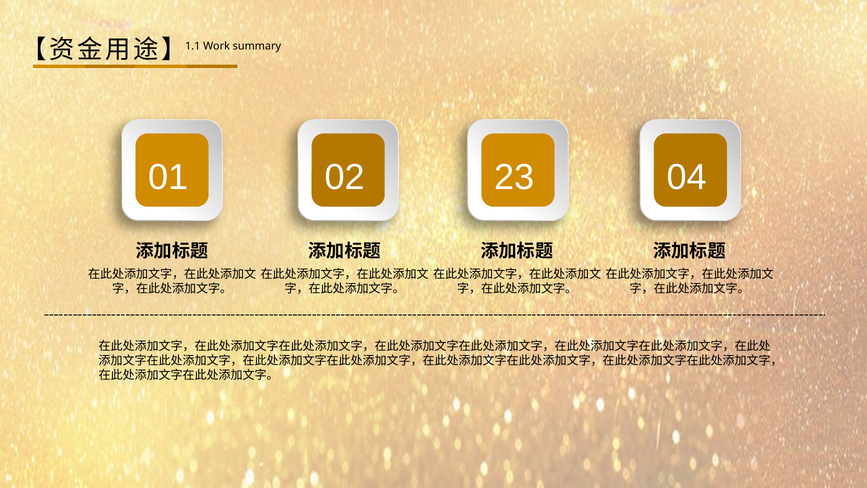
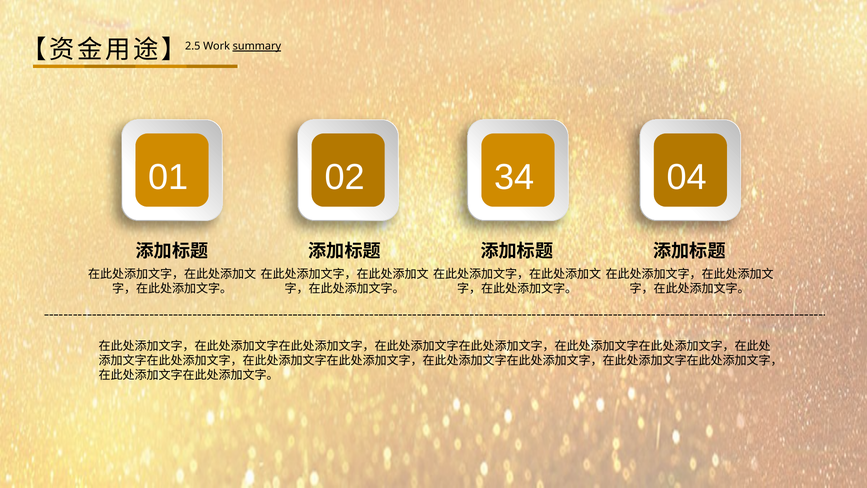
1.1: 1.1 -> 2.5
summary underline: none -> present
23: 23 -> 34
